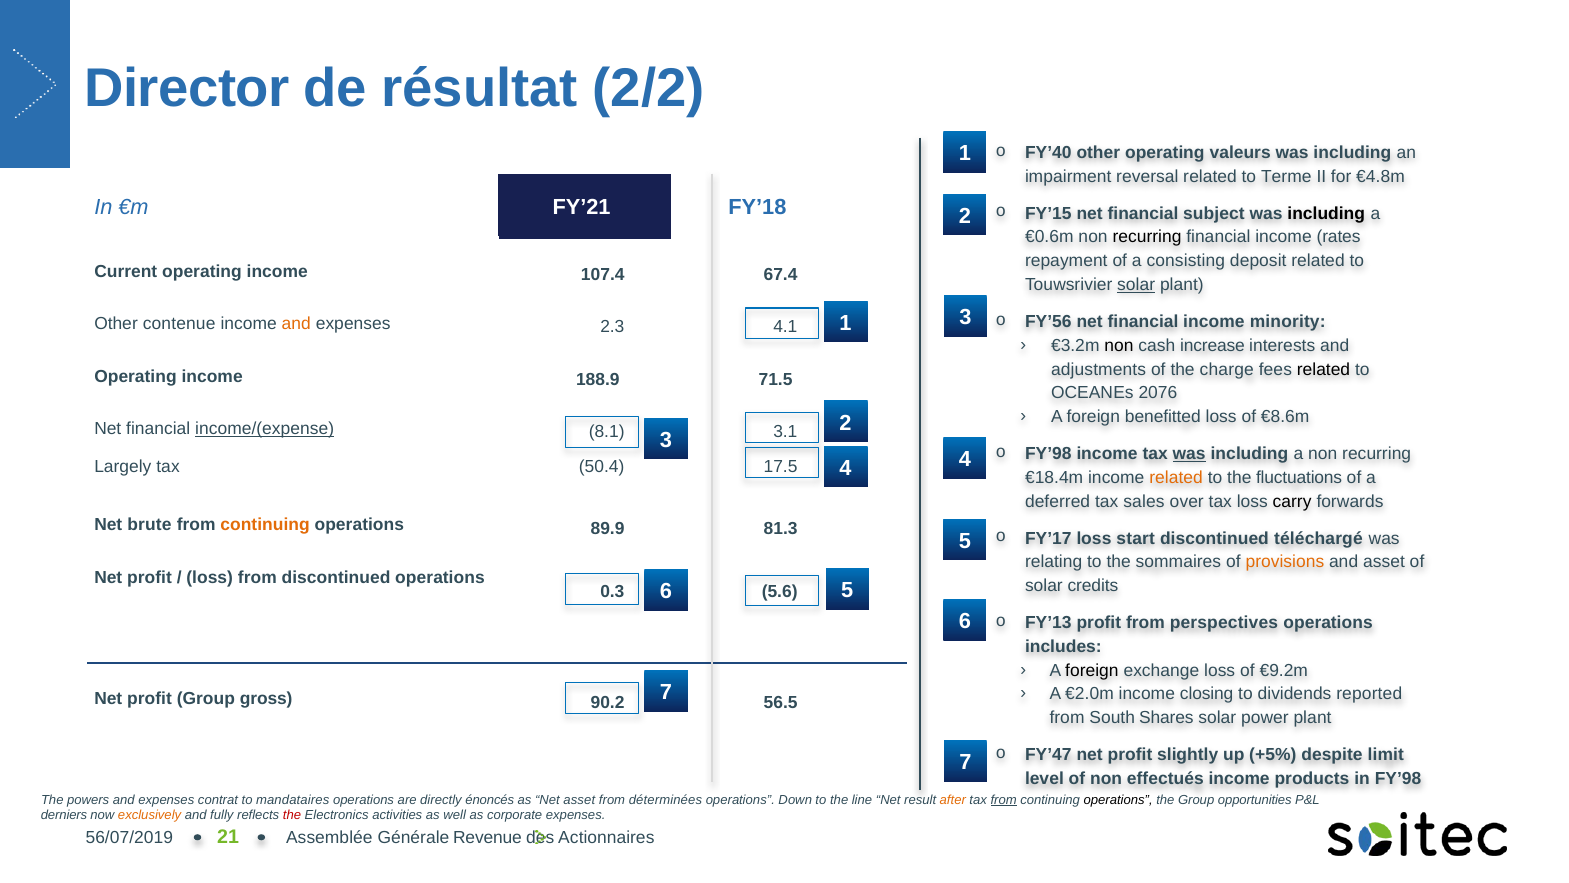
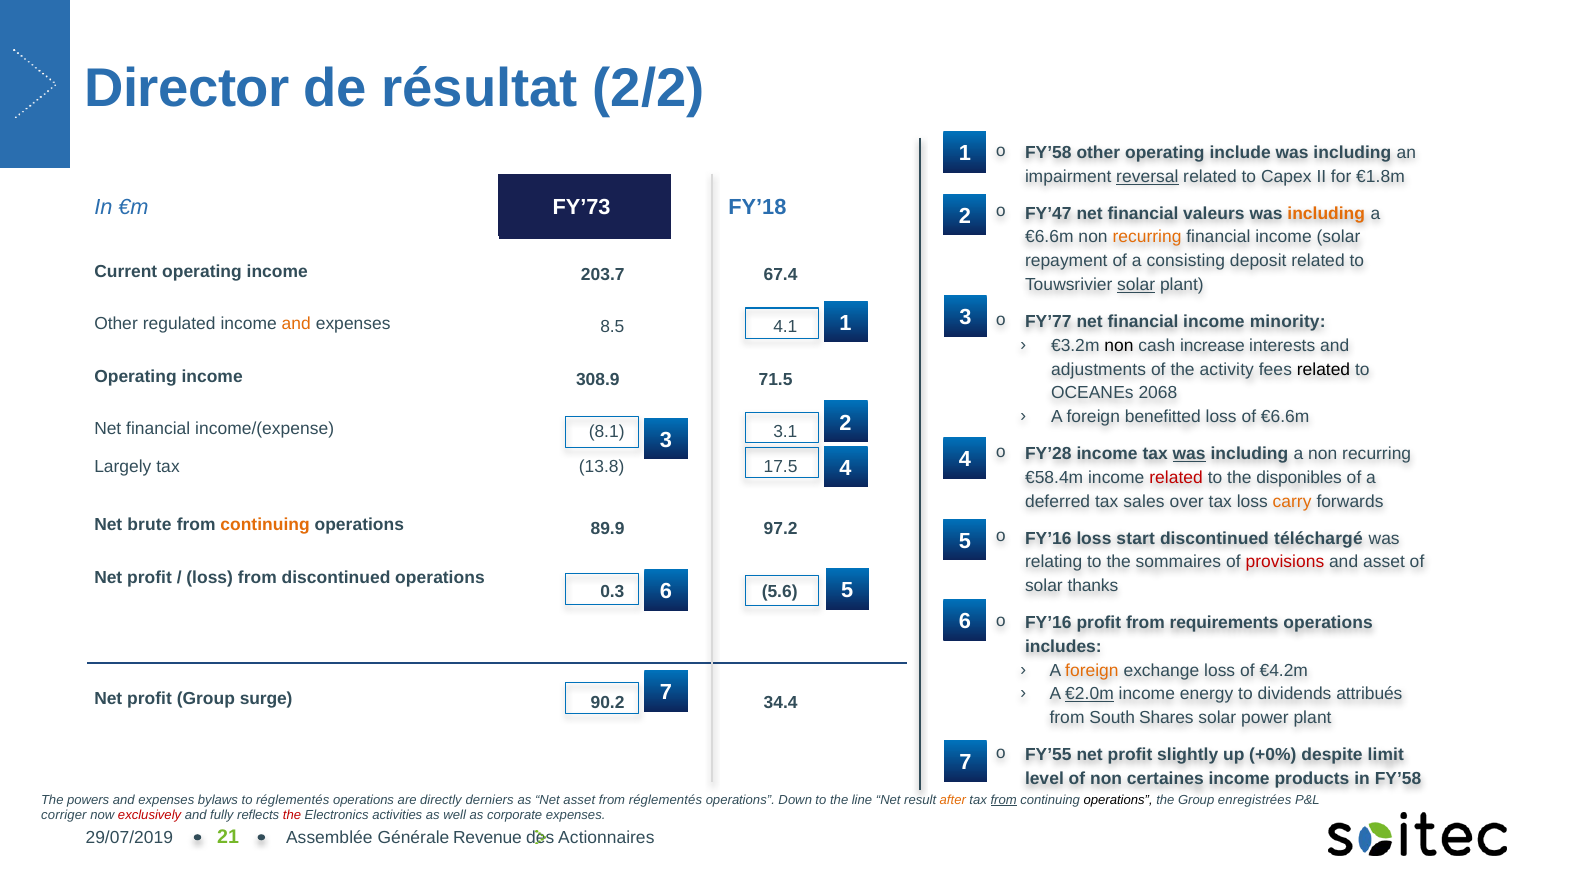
FY’40 at (1048, 153): FY’40 -> FY’58
valeurs: valeurs -> include
reversal underline: none -> present
Terme: Terme -> Capex
€4.8m: €4.8m -> €1.8m
FY’21: FY’21 -> FY’73
FY’15: FY’15 -> FY’47
subject: subject -> valeurs
including at (1326, 213) colour: black -> orange
€0.6m at (1049, 237): €0.6m -> €6.6m
recurring at (1147, 237) colour: black -> orange
income rates: rates -> solar
107.4: 107.4 -> 203.7
FY’56: FY’56 -> FY’77
contenue: contenue -> regulated
2.3: 2.3 -> 8.5
charge: charge -> activity
188.9: 188.9 -> 308.9
2076: 2076 -> 2068
of €8.6m: €8.6m -> €6.6m
income/(expense underline: present -> none
FY’98 at (1048, 454): FY’98 -> FY’28
50.4: 50.4 -> 13.8
€18.4m: €18.4m -> €58.4m
related at (1176, 477) colour: orange -> red
fluctuations: fluctuations -> disponibles
carry colour: black -> orange
81.3: 81.3 -> 97.2
FY’17 at (1048, 538): FY’17 -> FY’16
provisions colour: orange -> red
credits: credits -> thanks
FY’13 at (1048, 622): FY’13 -> FY’16
perspectives: perspectives -> requirements
foreign at (1092, 670) colour: black -> orange
€9.2m: €9.2m -> €4.2m
€2.0m underline: none -> present
closing: closing -> energy
reported: reported -> attribués
gross: gross -> surge
56.5: 56.5 -> 34.4
FY’47: FY’47 -> FY’55
+5%: +5% -> +0%
effectués: effectués -> certaines
in FY’98: FY’98 -> FY’58
contrat: contrat -> bylaws
to mandataires: mandataires -> réglementés
énoncés: énoncés -> derniers
from déterminées: déterminées -> réglementés
opportunities: opportunities -> enregistrées
derniers: derniers -> corriger
exclusively colour: orange -> red
56/07/2019: 56/07/2019 -> 29/07/2019
